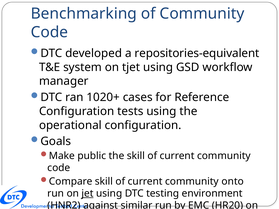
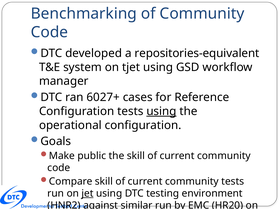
1020+: 1020+ -> 6027+
using at (161, 111) underline: none -> present
community onto: onto -> tests
